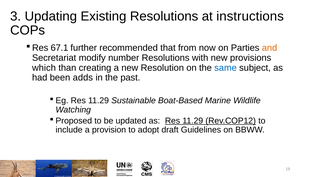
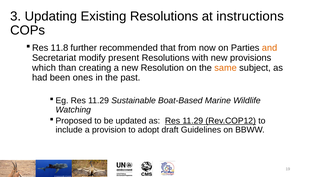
67.1: 67.1 -> 11.8
number: number -> present
same colour: blue -> orange
adds: adds -> ones
